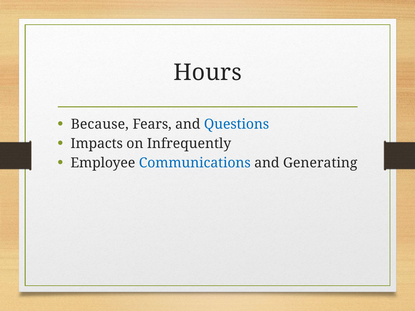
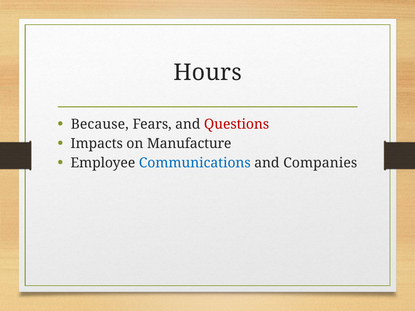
Questions colour: blue -> red
Infrequently: Infrequently -> Manufacture
Generating: Generating -> Companies
